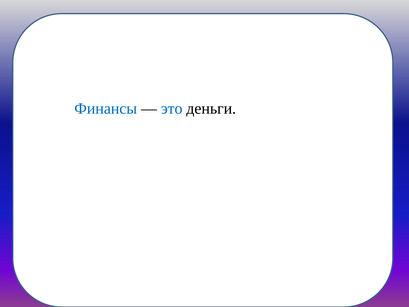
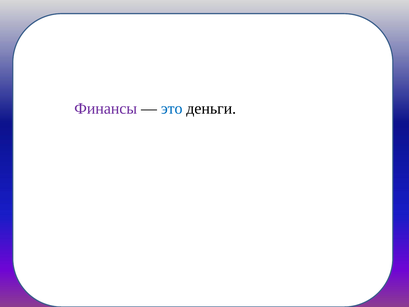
Финансы at (106, 108) colour: blue -> purple
